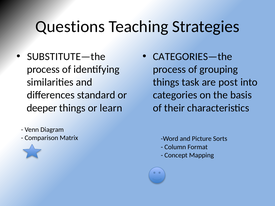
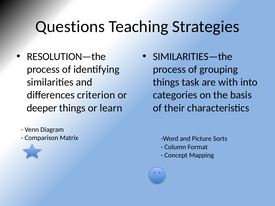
SUBSTITUTE—the: SUBSTITUTE—the -> RESOLUTION—the
CATEGORIES—the: CATEGORIES—the -> SIMILARITIES—the
post: post -> with
standard: standard -> criterion
